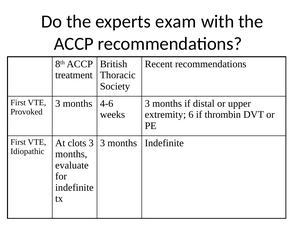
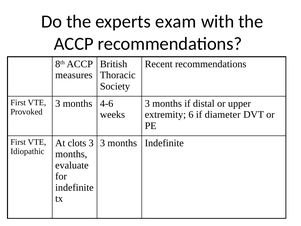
treatment: treatment -> measures
thrombin: thrombin -> diameter
